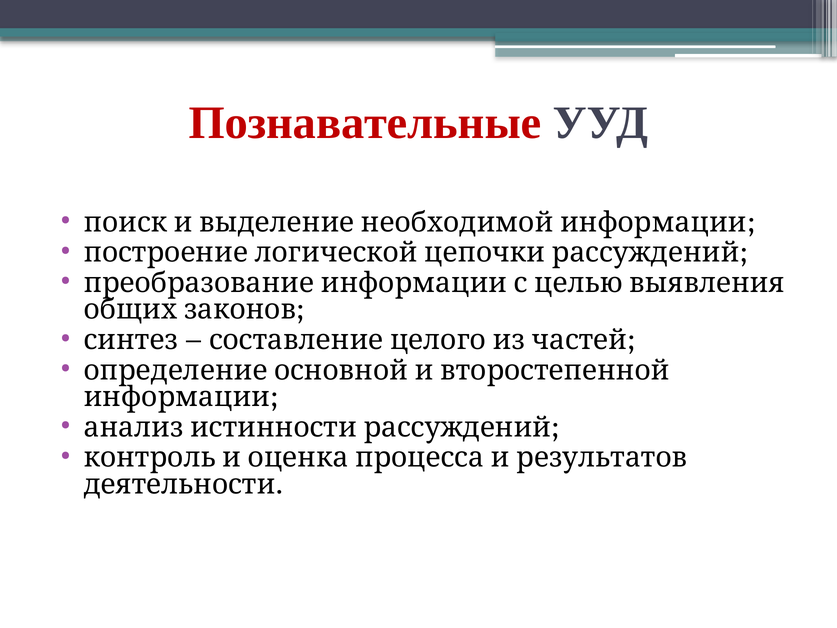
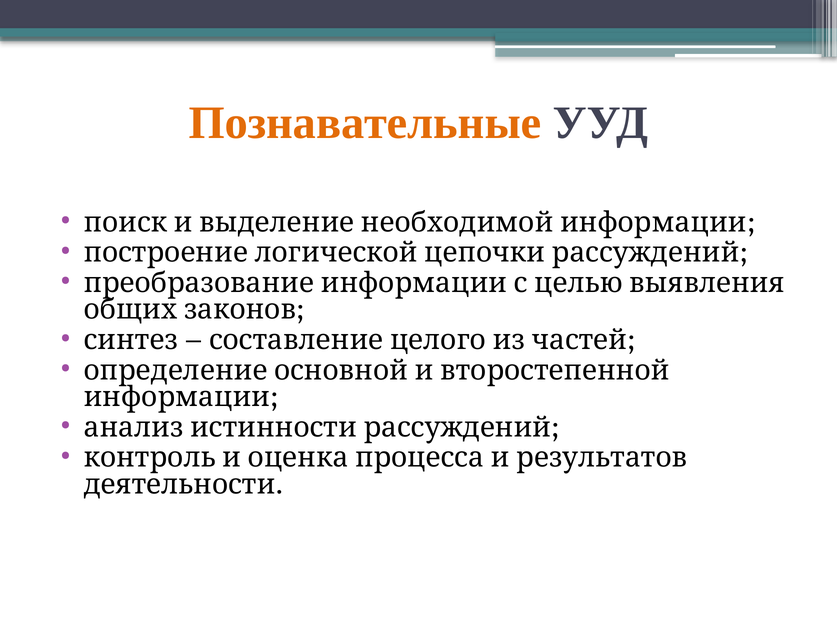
Познавательные colour: red -> orange
